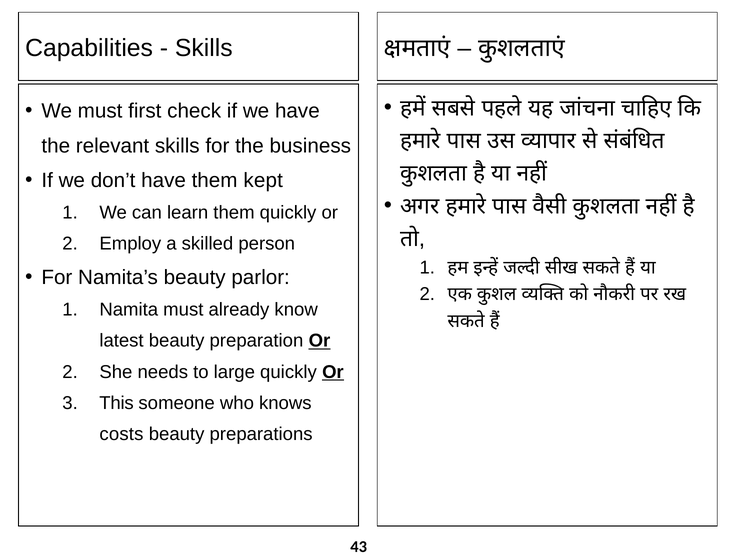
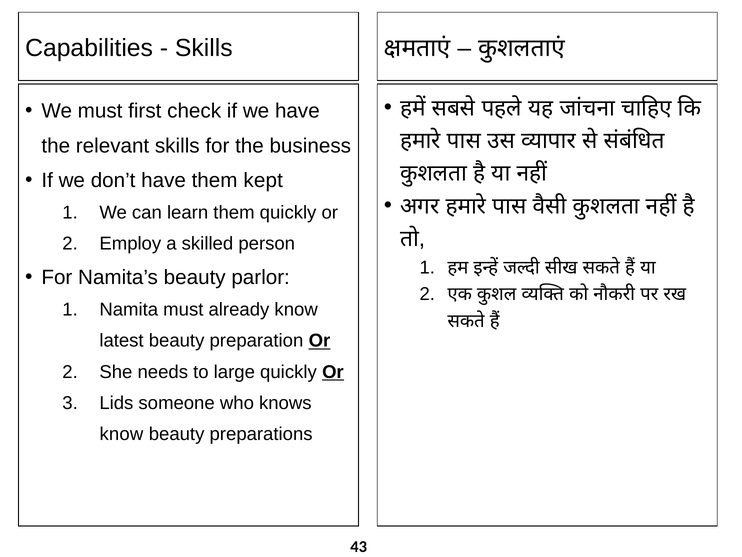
This: This -> Lids
costs at (121, 434): costs -> know
